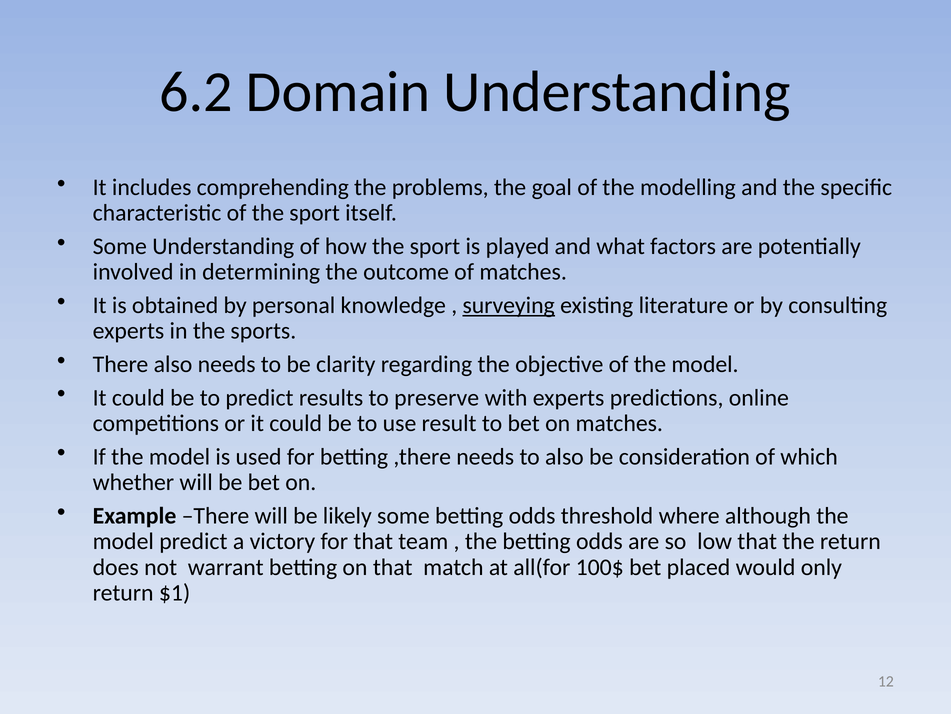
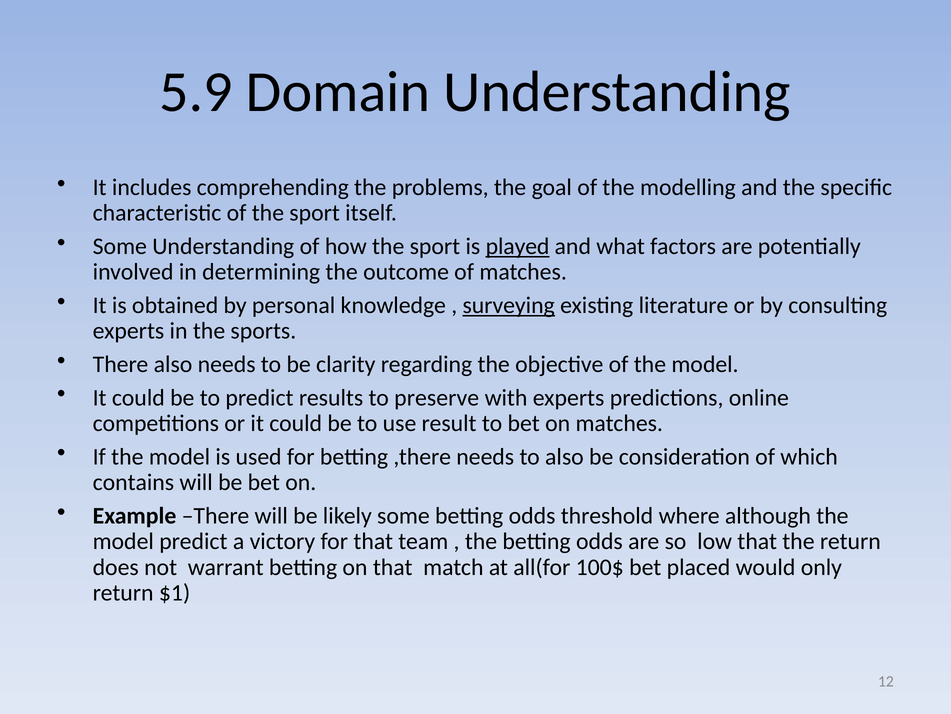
6.2: 6.2 -> 5.9
played underline: none -> present
whether: whether -> contains
